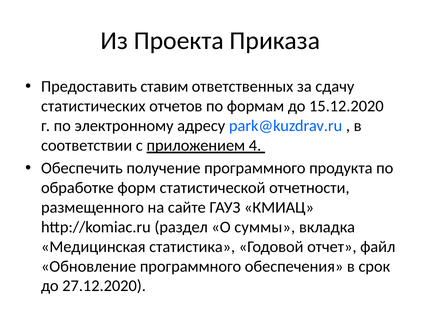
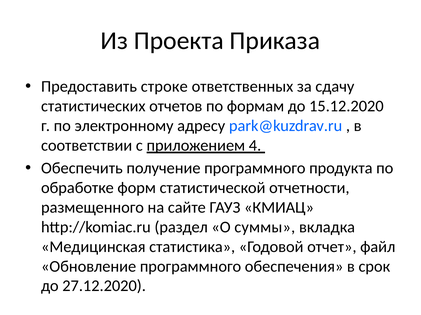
ставим: ставим -> строке
